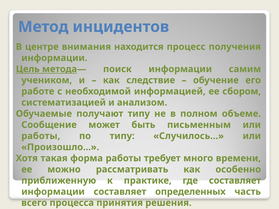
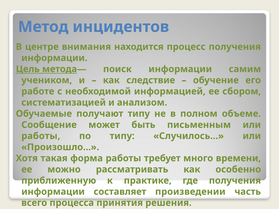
где составляет: составляет -> получения
определенных: определенных -> произведении
